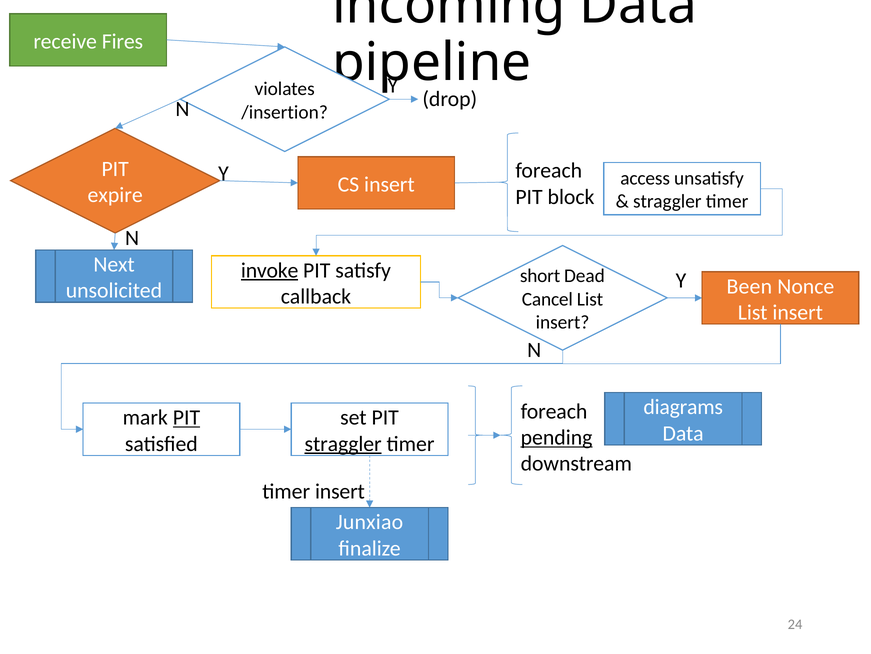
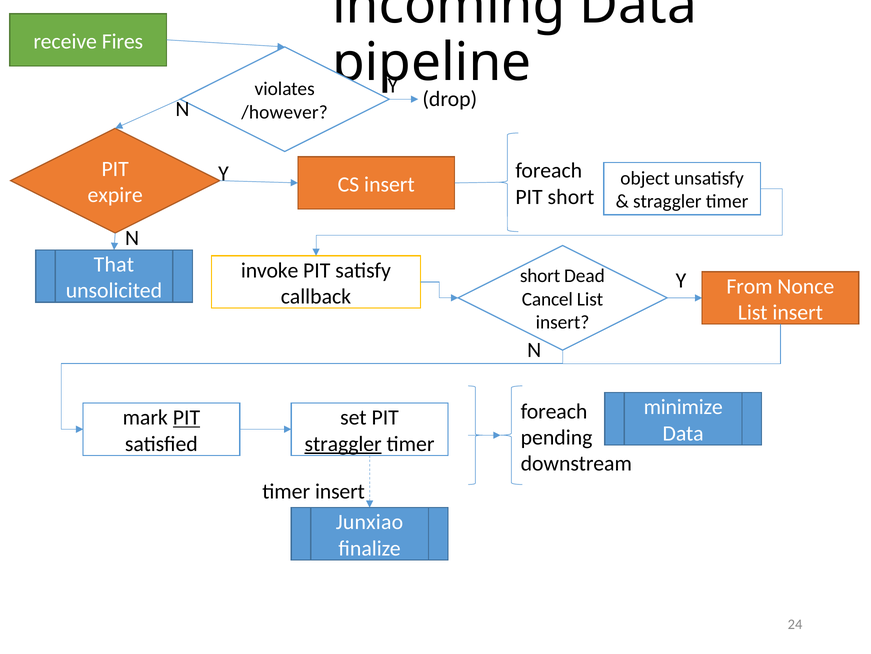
/insertion: /insertion -> /however
access: access -> object
PIT block: block -> short
Next: Next -> That
invoke underline: present -> none
Been: Been -> From
diagrams: diagrams -> minimize
pending underline: present -> none
